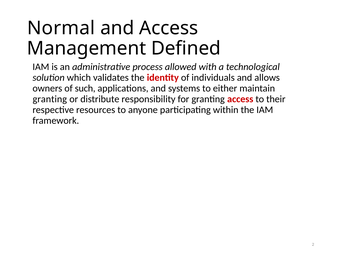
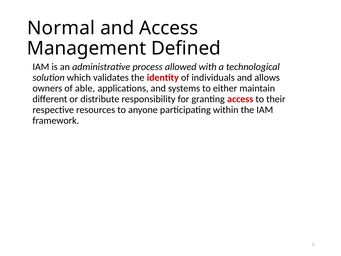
such: such -> able
granting at (50, 99): granting -> different
